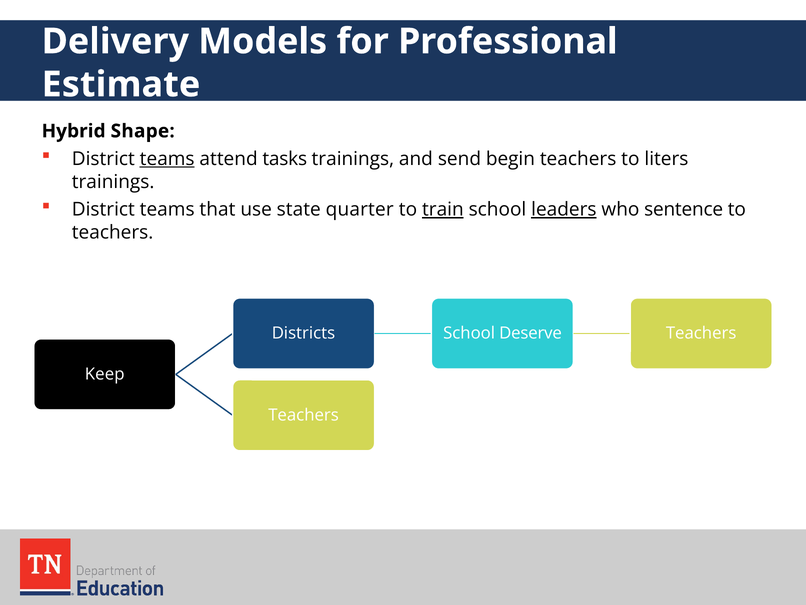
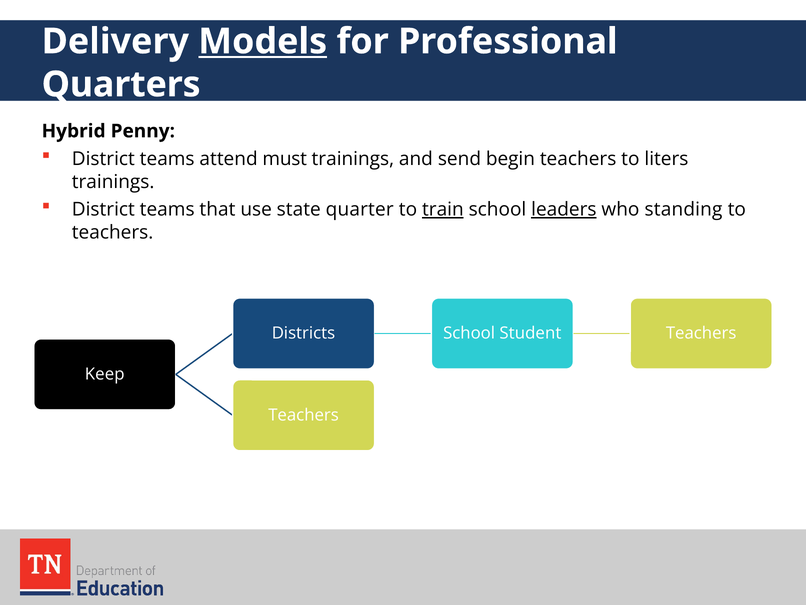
Models underline: none -> present
Estimate: Estimate -> Quarters
Shape: Shape -> Penny
teams at (167, 159) underline: present -> none
tasks: tasks -> must
sentence: sentence -> standing
Deserve: Deserve -> Student
